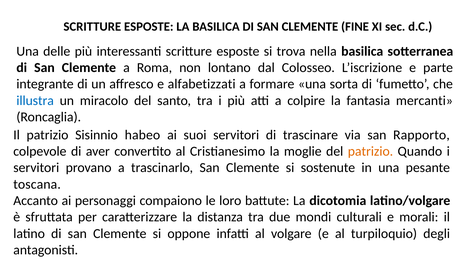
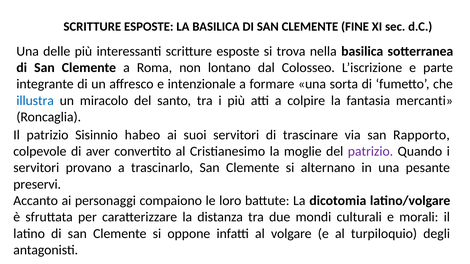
alfabetizzati: alfabetizzati -> intenzionale
patrizio at (370, 152) colour: orange -> purple
sostenute: sostenute -> alternano
toscana: toscana -> preservi
